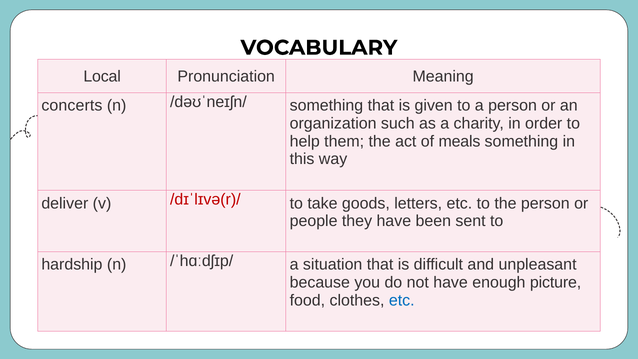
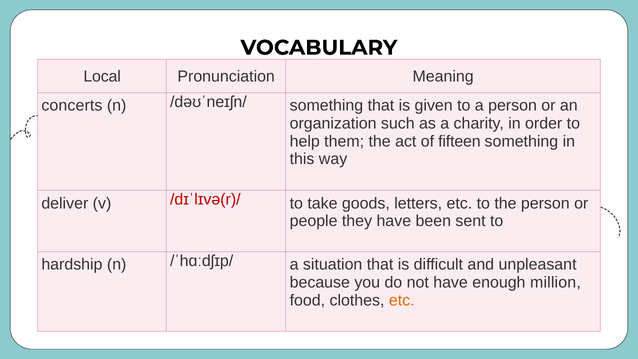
meals: meals -> fifteen
picture: picture -> million
etc at (402, 300) colour: blue -> orange
